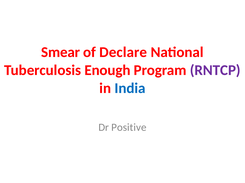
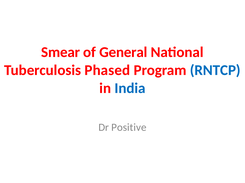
Declare: Declare -> General
Enough: Enough -> Phased
RNTCP colour: purple -> blue
